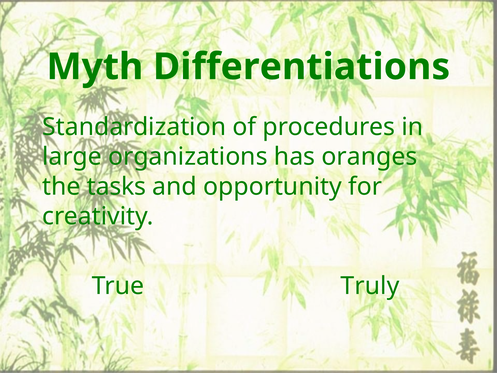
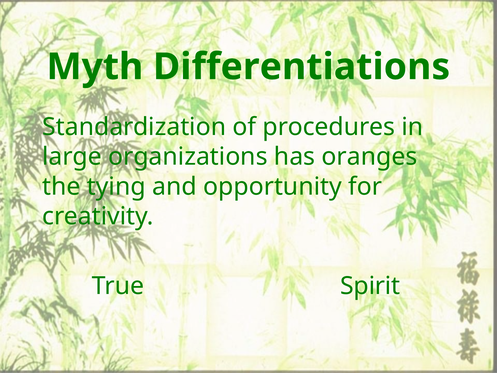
tasks: tasks -> tying
Truly: Truly -> Spirit
